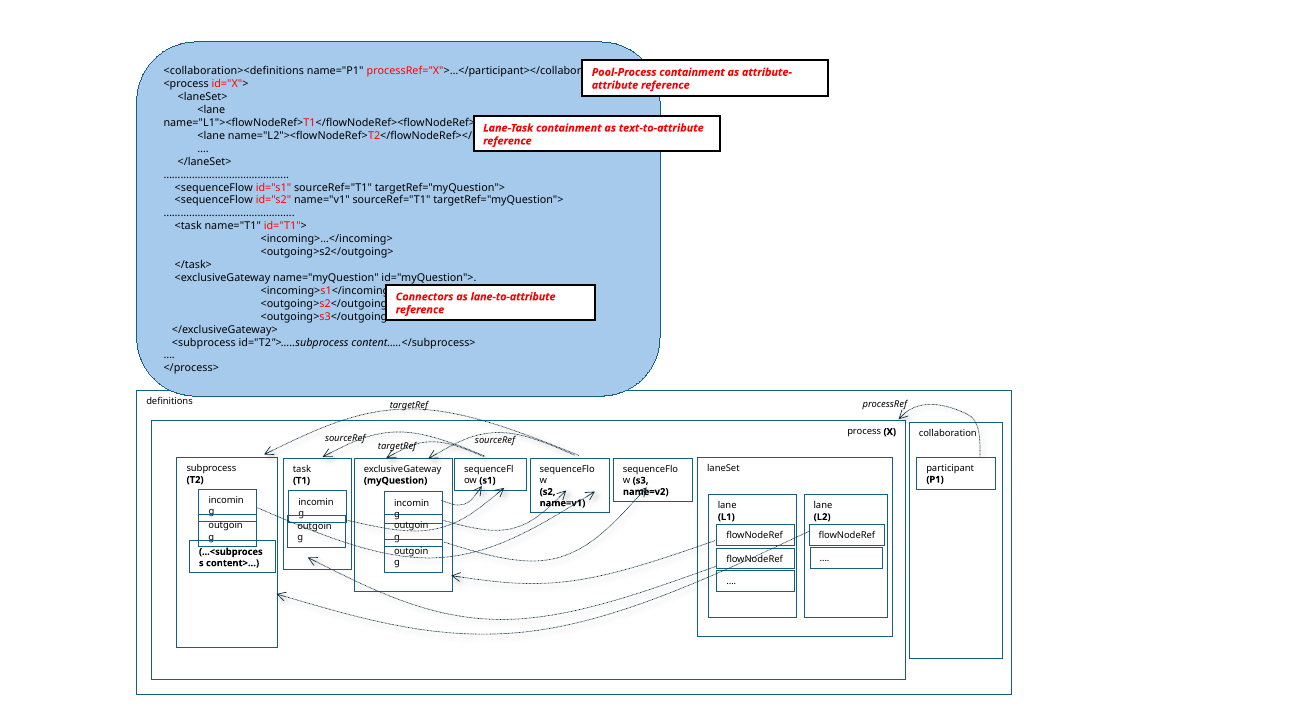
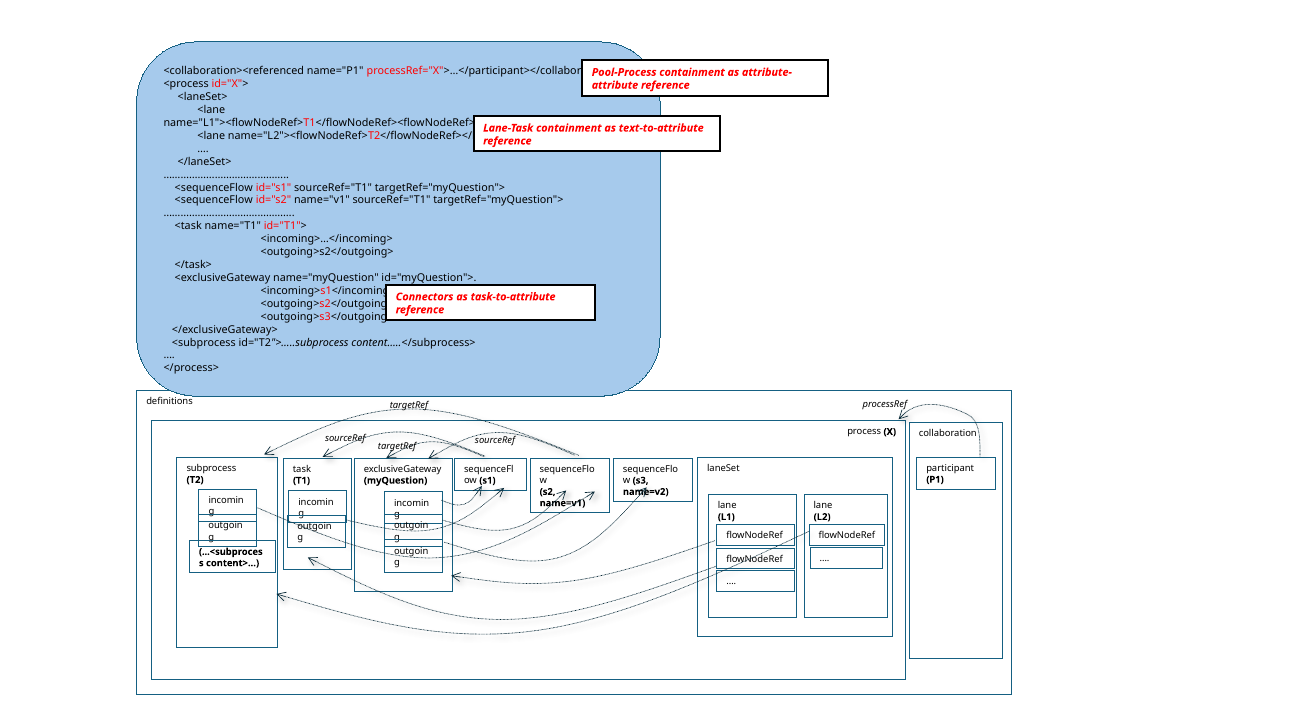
<collaboration><definitions: <collaboration><definitions -> <collaboration><referenced
lane-to-attribute: lane-to-attribute -> task-to-attribute
